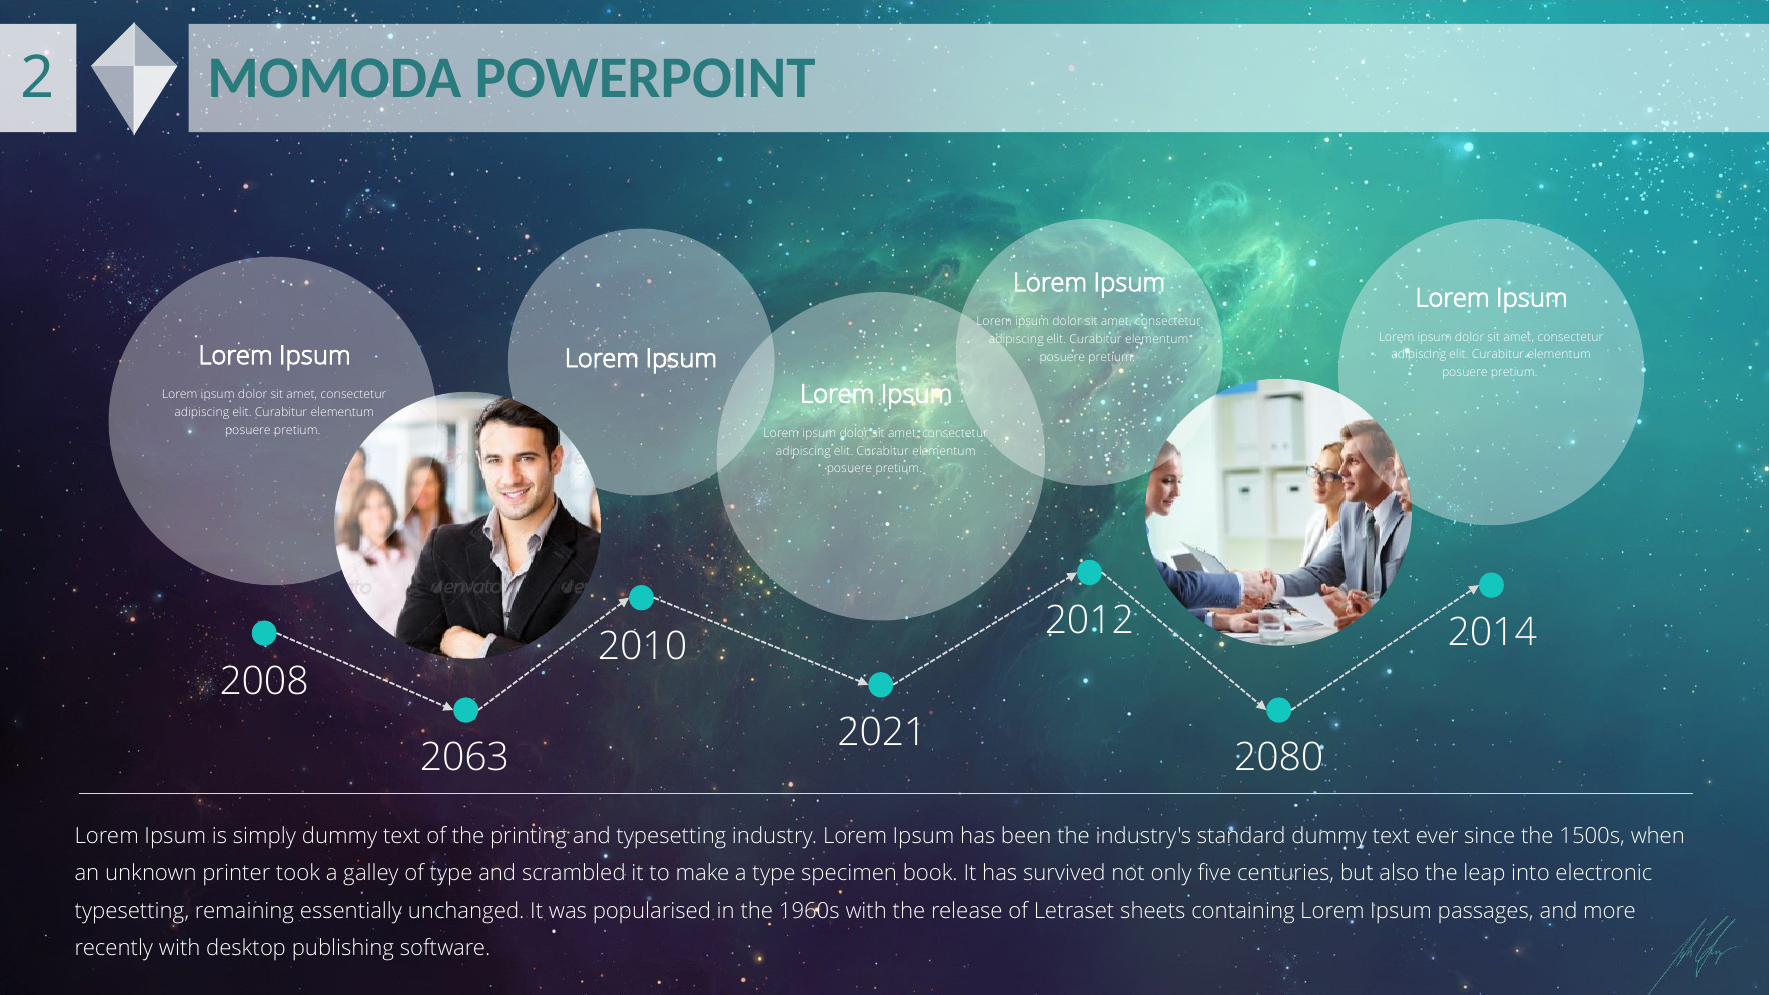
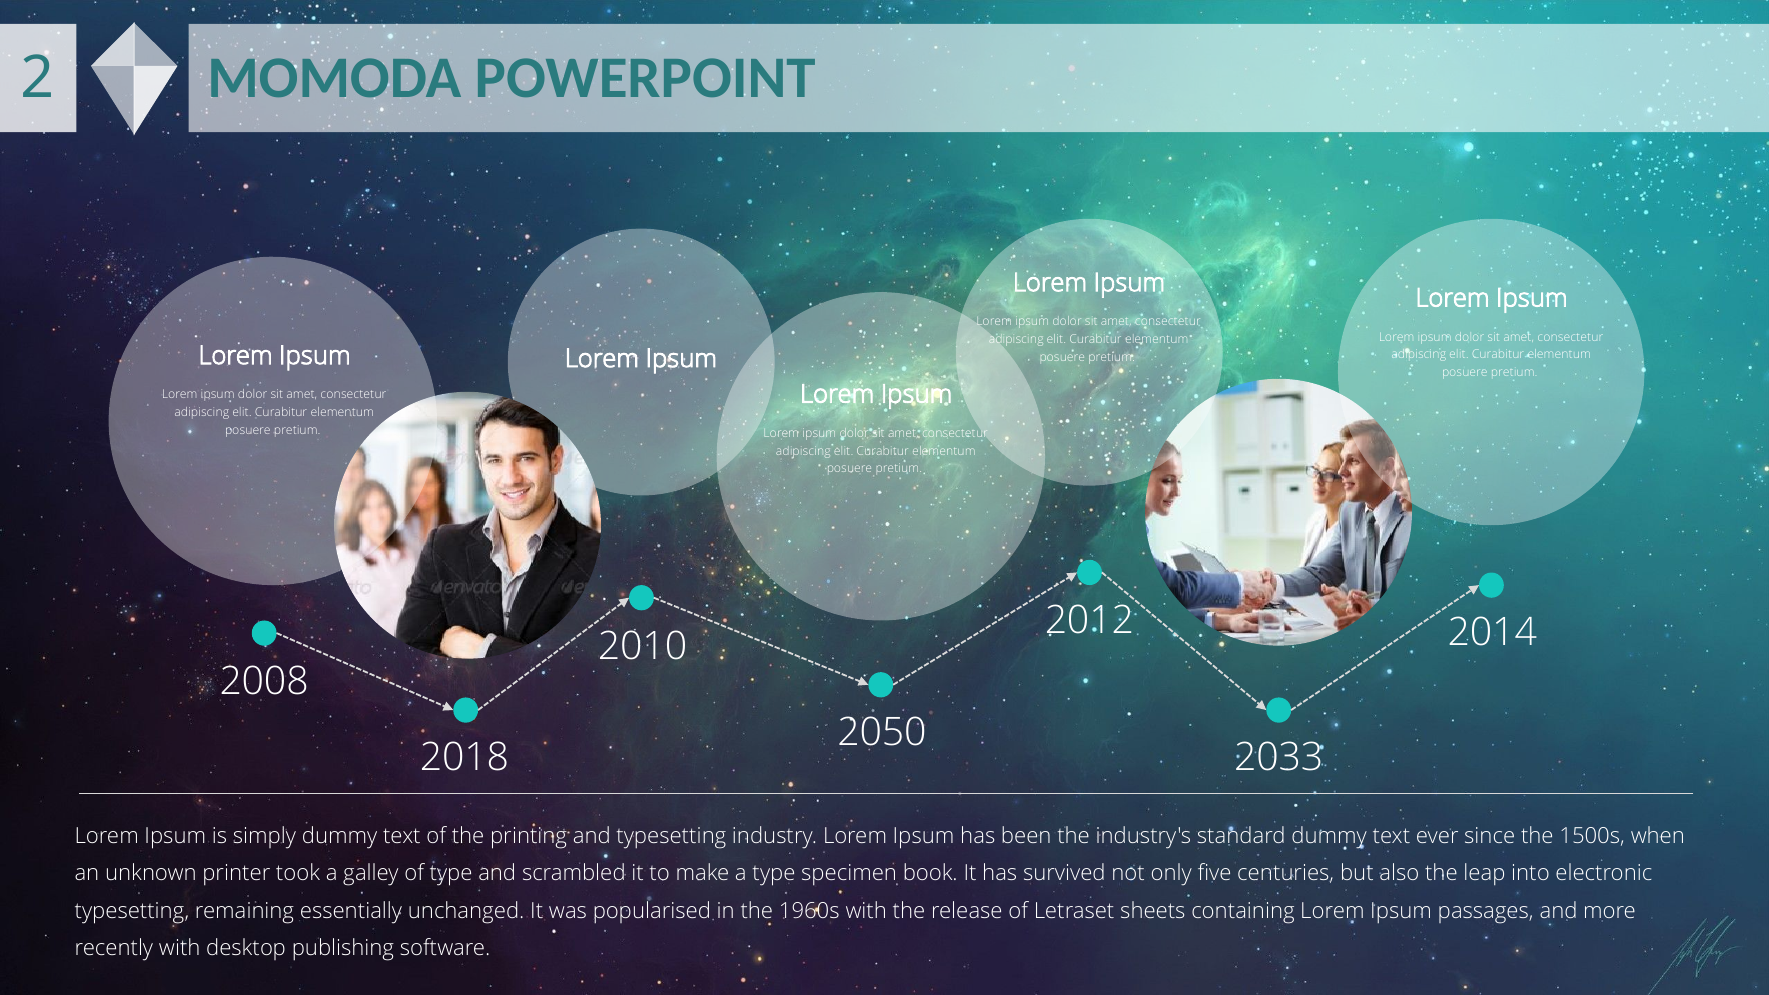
2021: 2021 -> 2050
2063: 2063 -> 2018
2080: 2080 -> 2033
